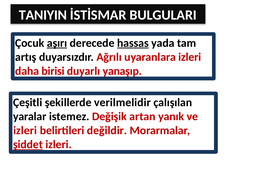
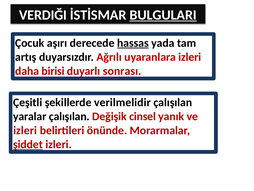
TANIYIN: TANIYIN -> VERDIĞI
BULGULARI underline: none -> present
aşırı underline: present -> none
yanaşıp: yanaşıp -> sonrası
yaralar istemez: istemez -> çalışılan
artan: artan -> cinsel
değildir: değildir -> önünde
